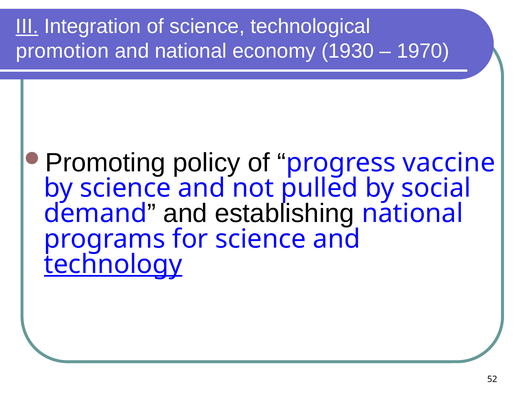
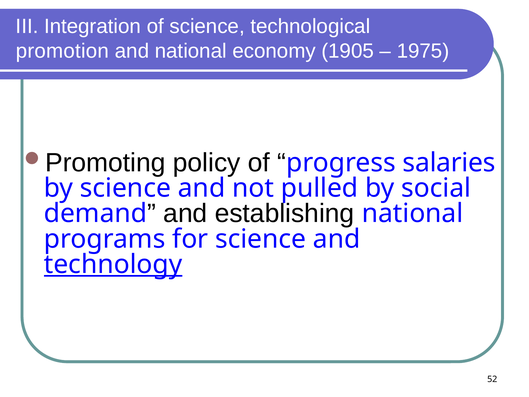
III underline: present -> none
1930: 1930 -> 1905
1970: 1970 -> 1975
vaccine: vaccine -> salaries
